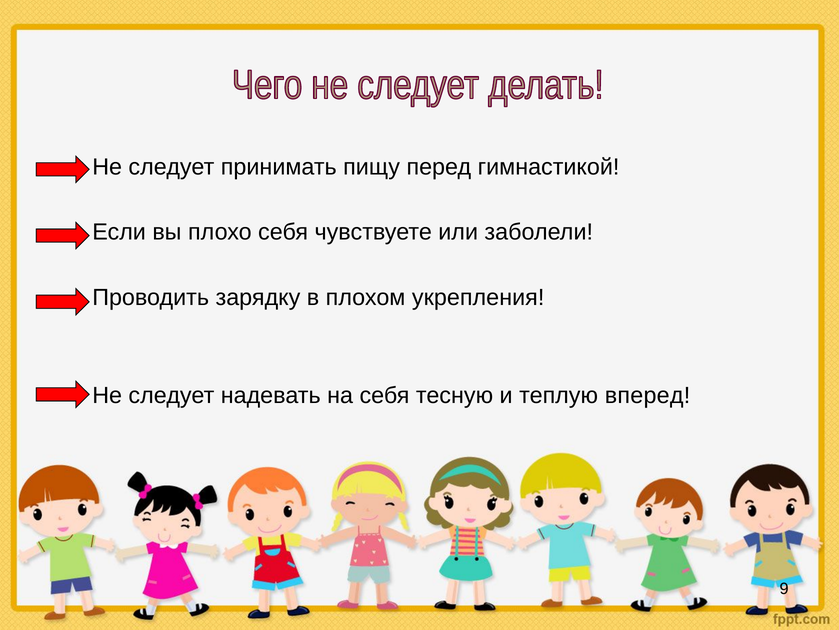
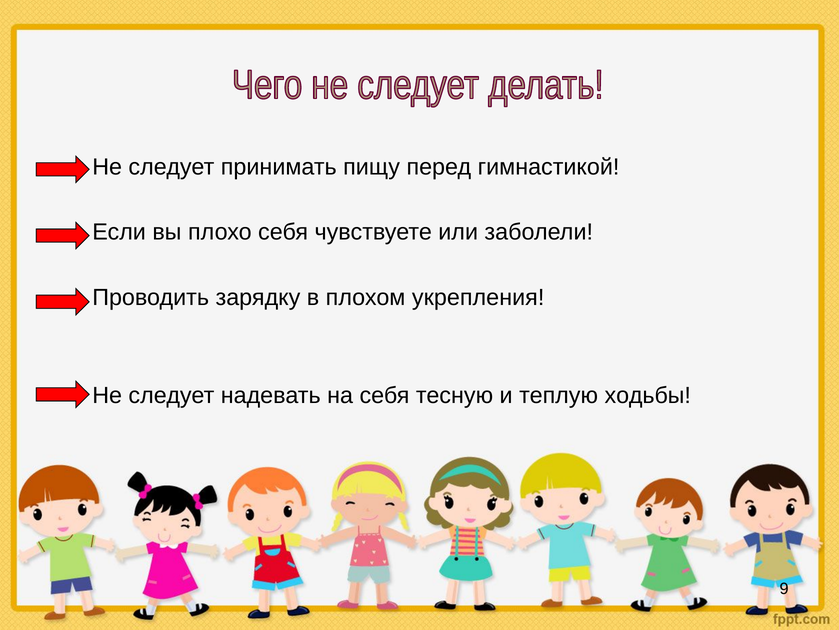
вперед: вперед -> ходьбы
